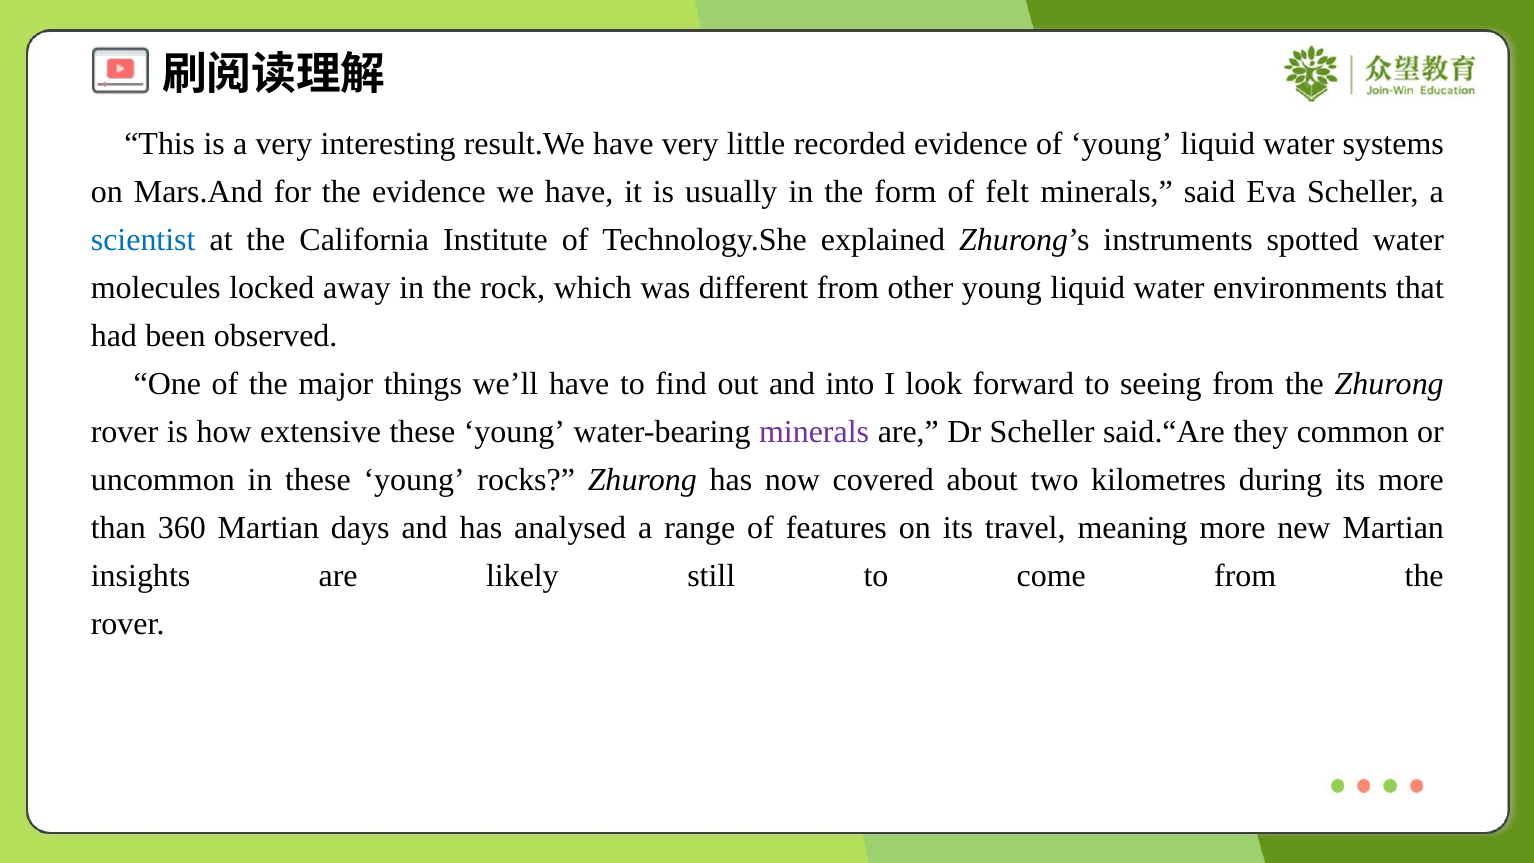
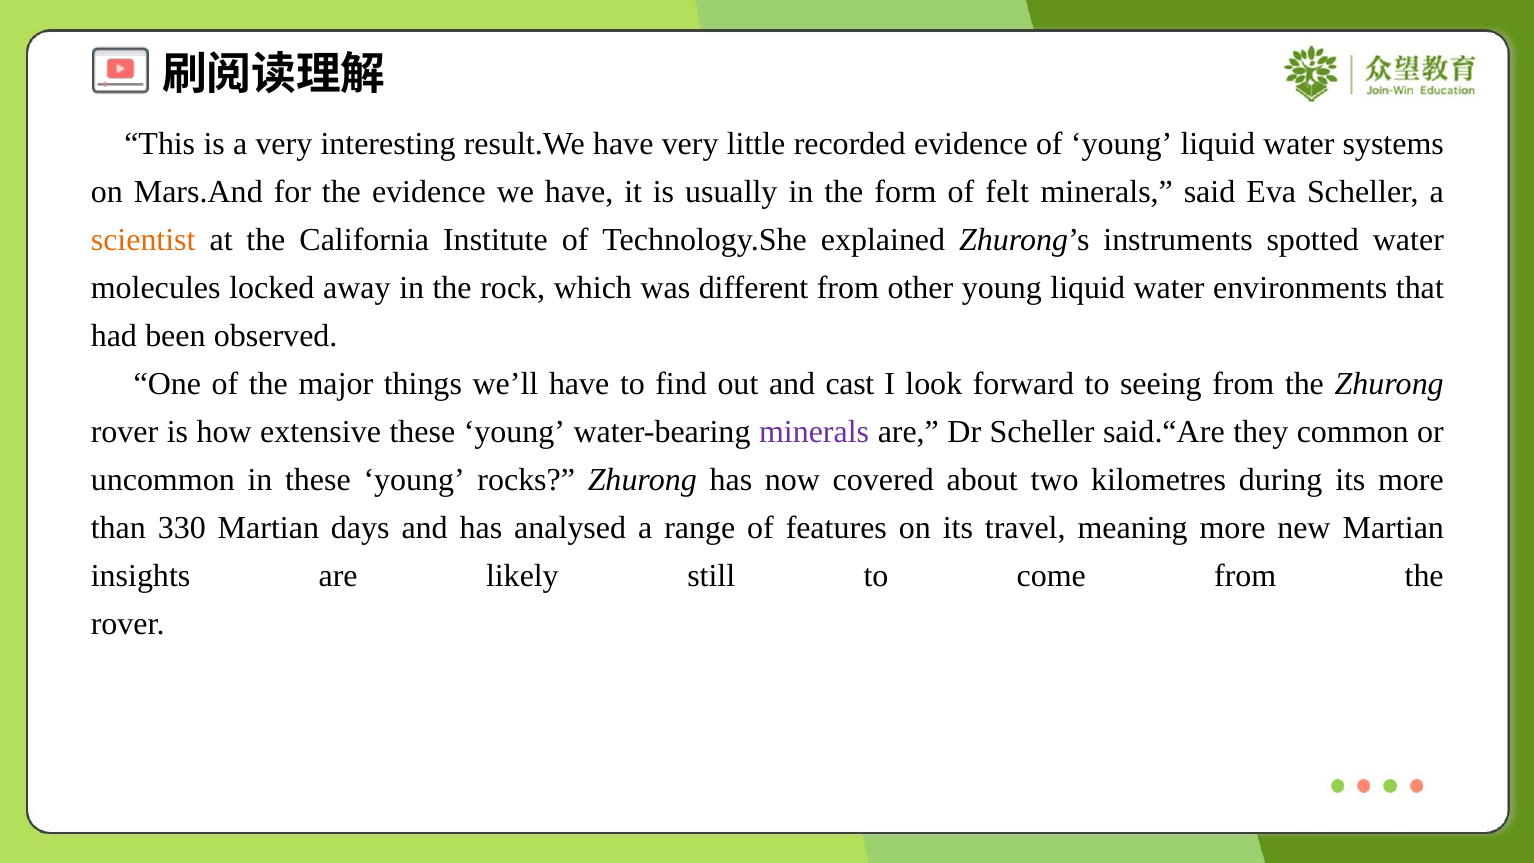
scientist colour: blue -> orange
into: into -> cast
360: 360 -> 330
